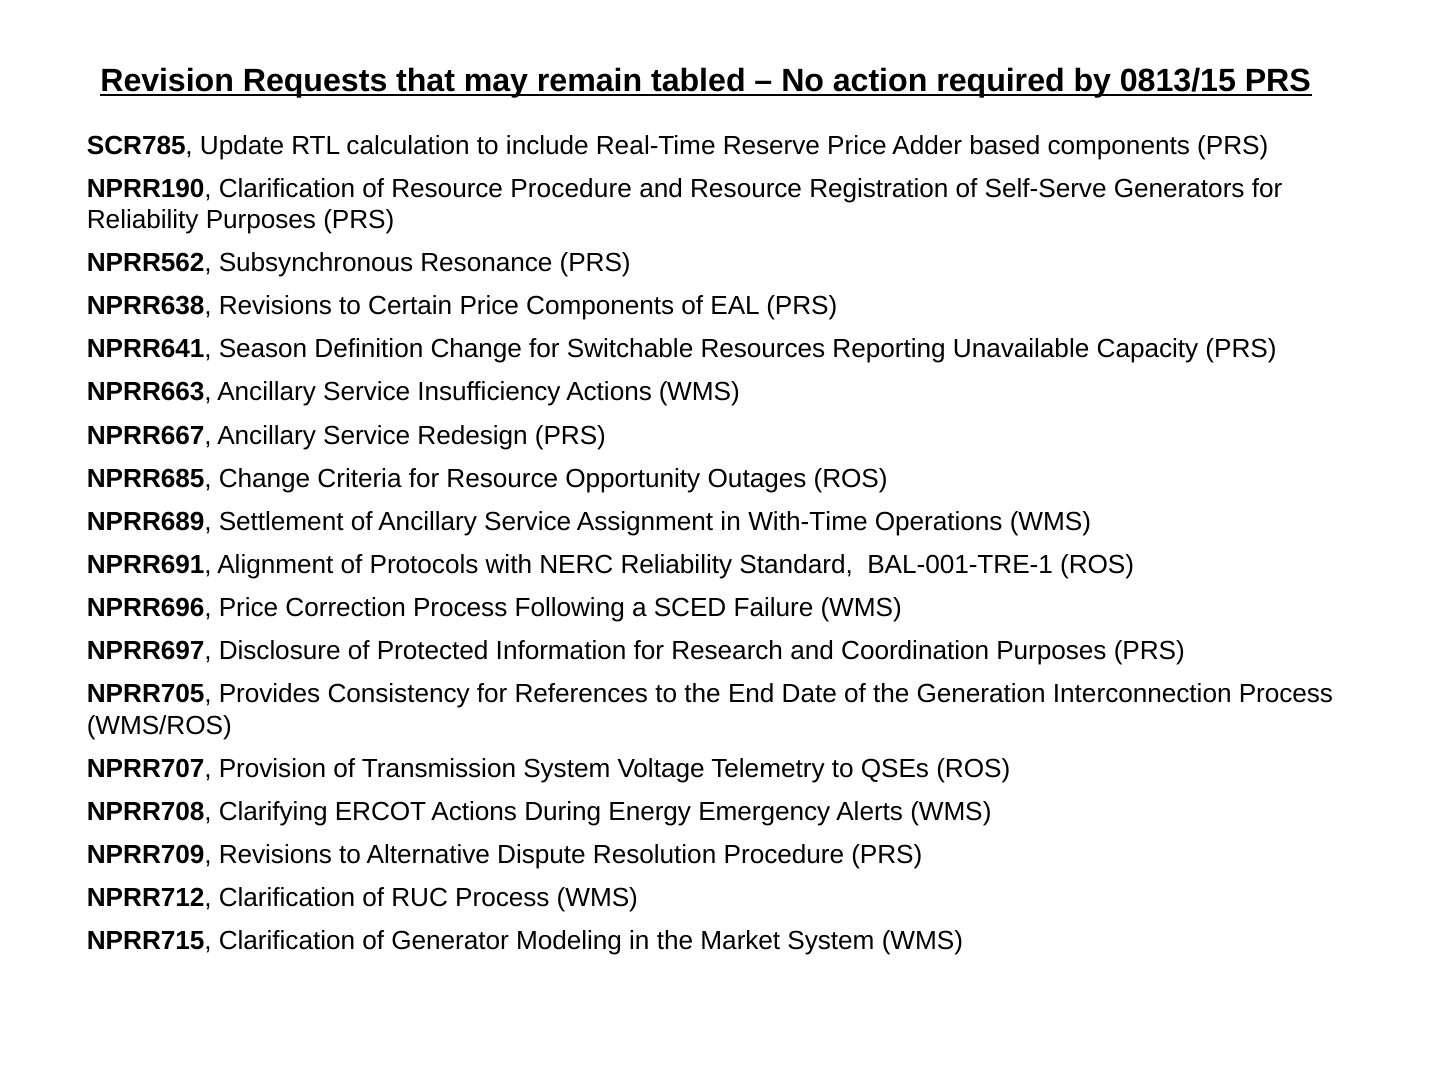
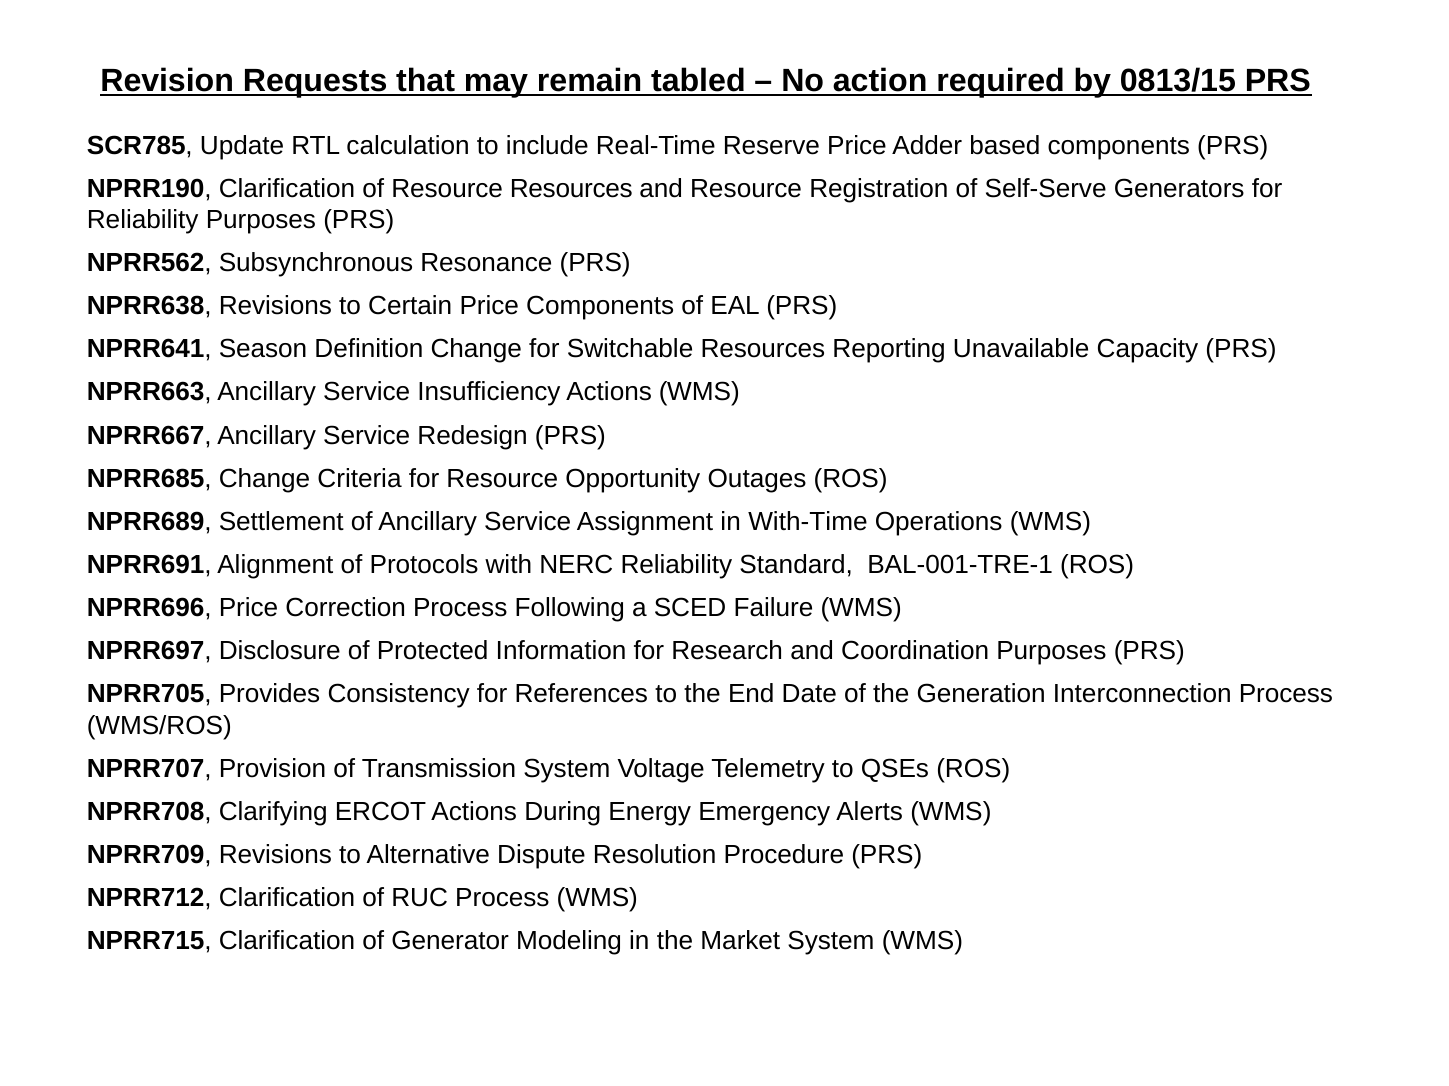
Resource Procedure: Procedure -> Resources
